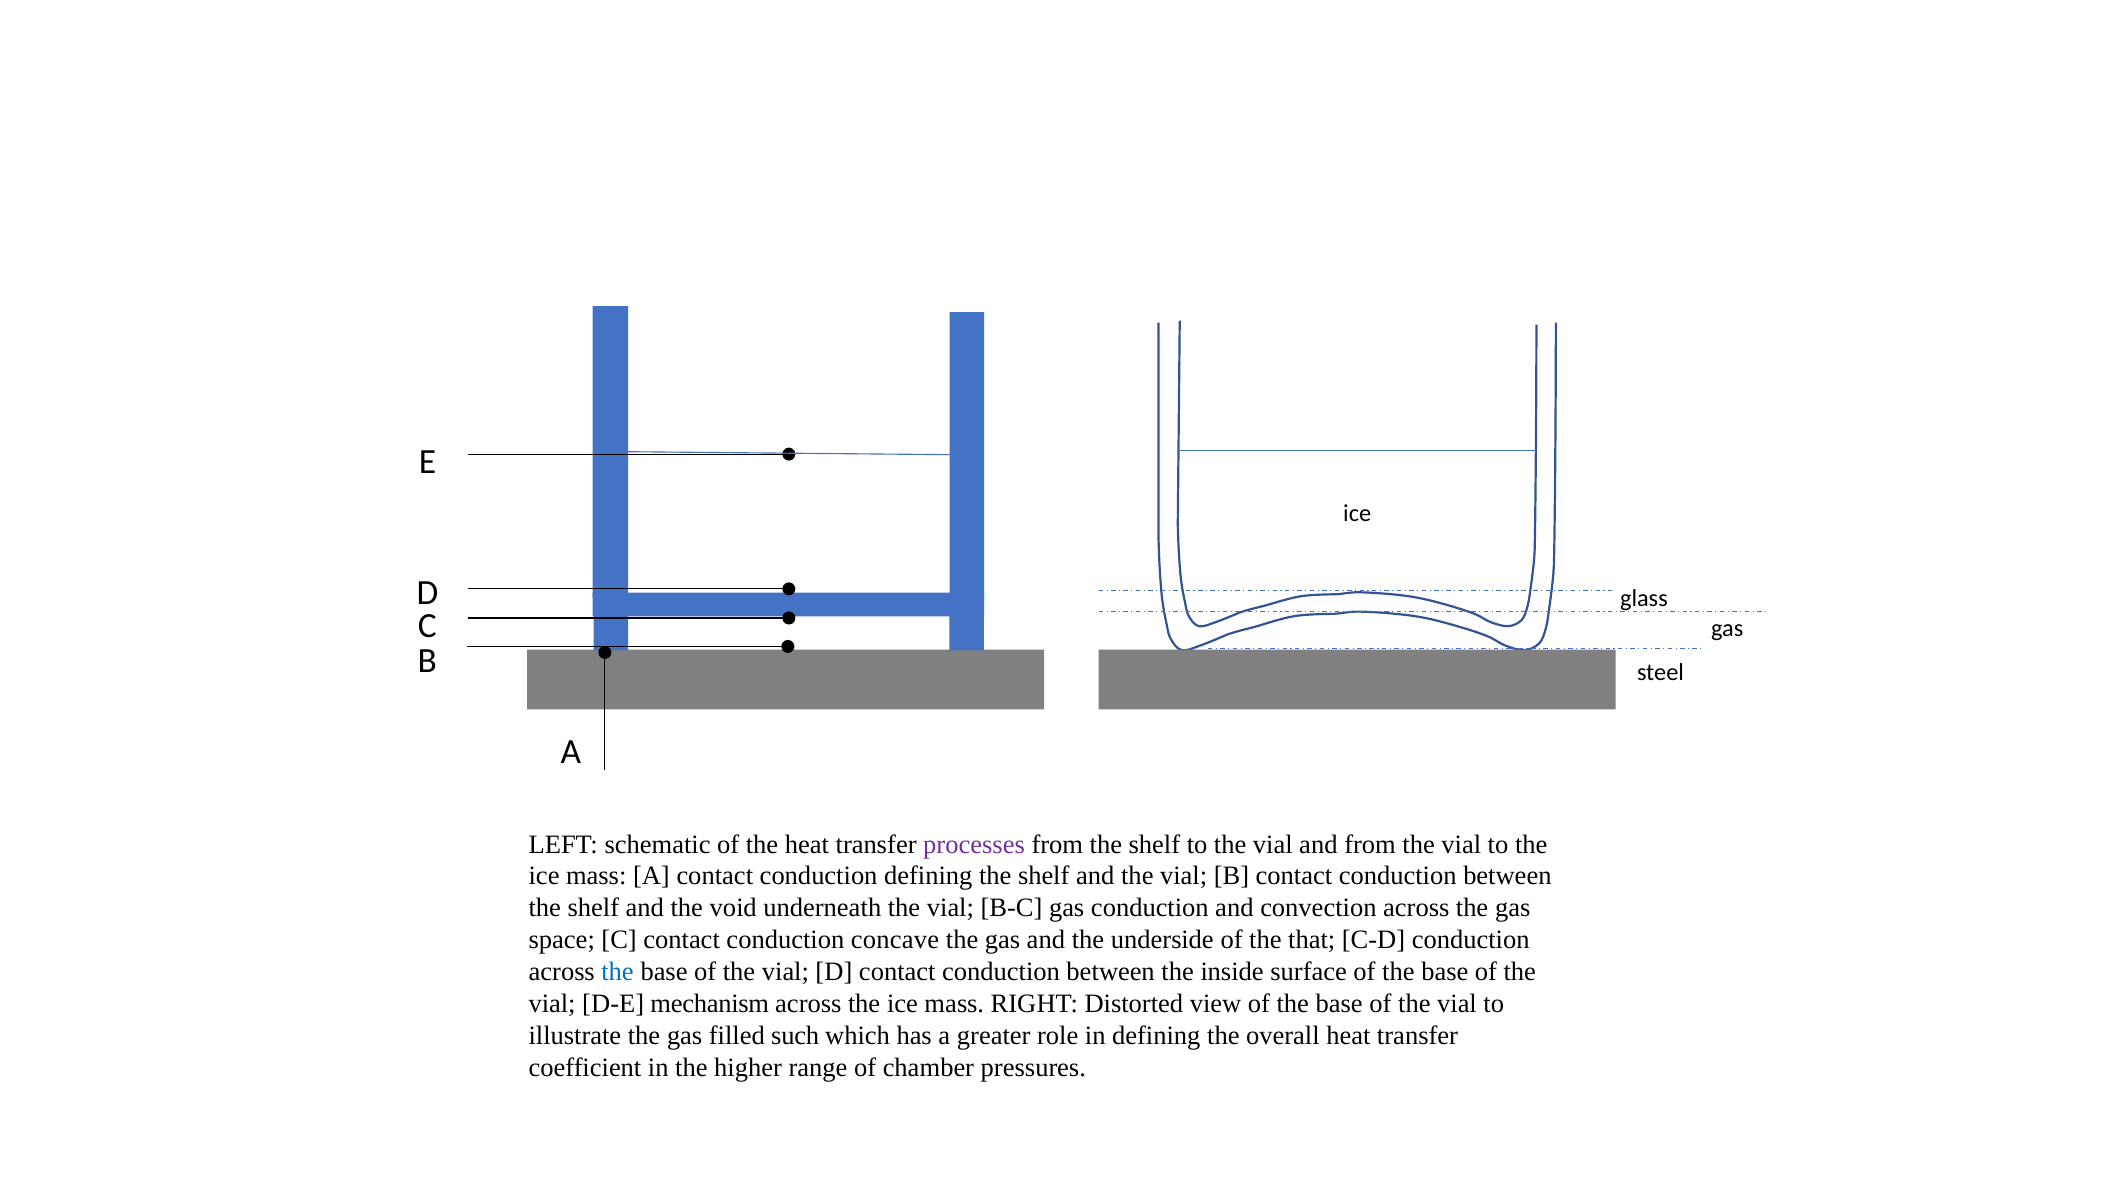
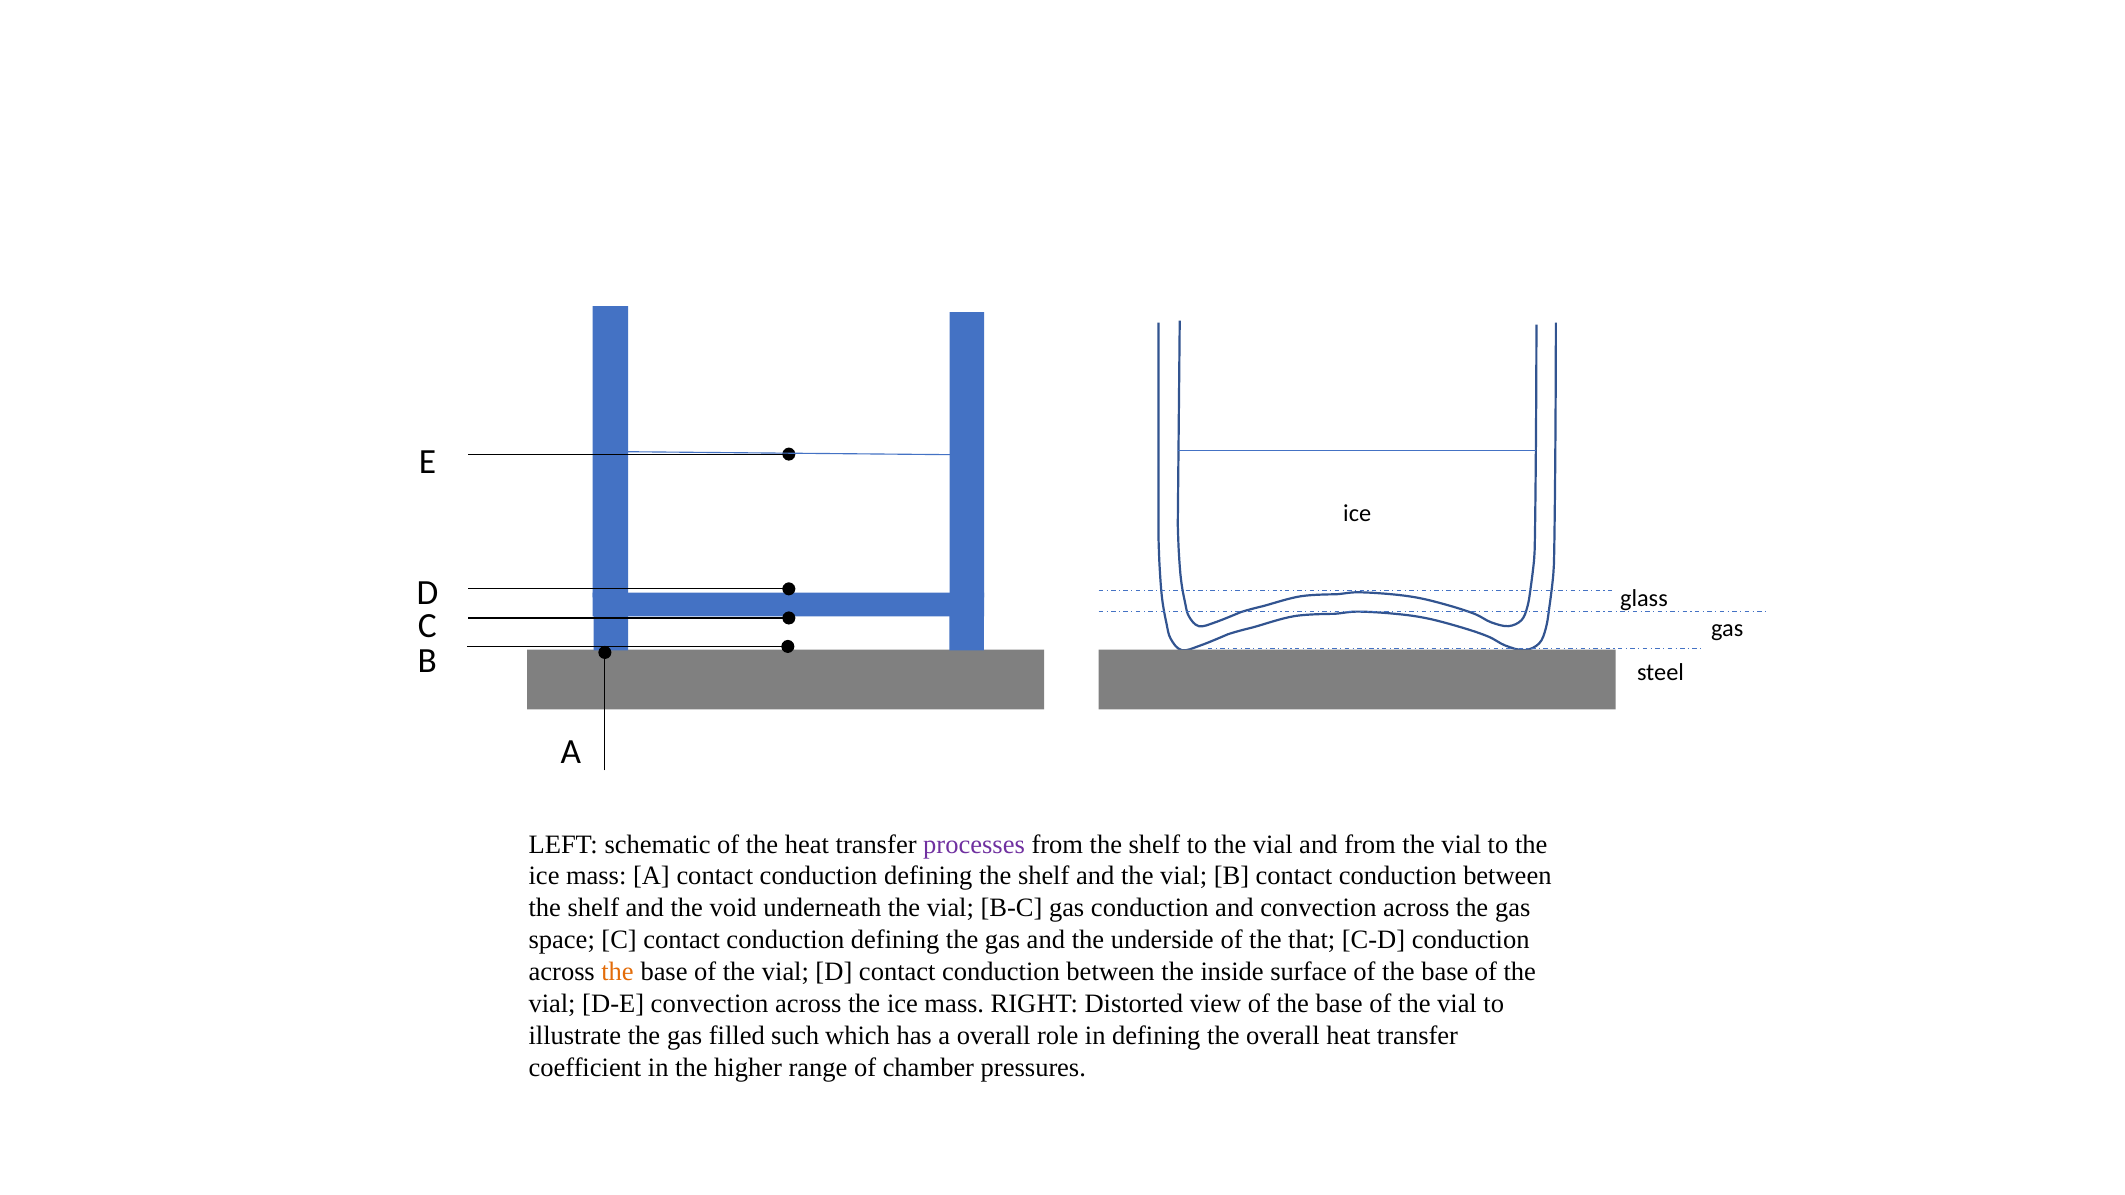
C contact conduction concave: concave -> defining
the at (618, 972) colour: blue -> orange
D-E mechanism: mechanism -> convection
a greater: greater -> overall
